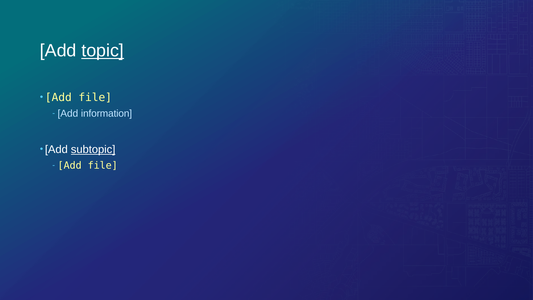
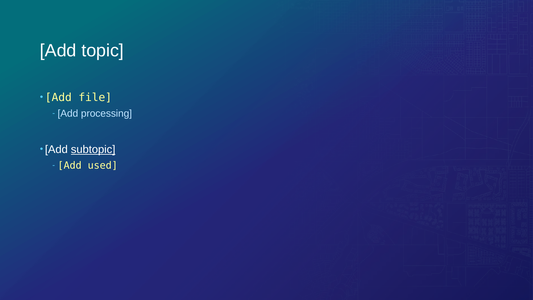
topic underline: present -> none
information: information -> processing
Add file: file -> used
